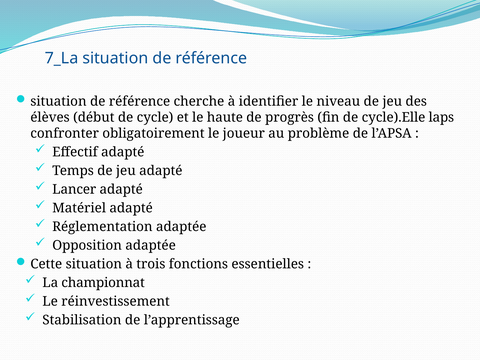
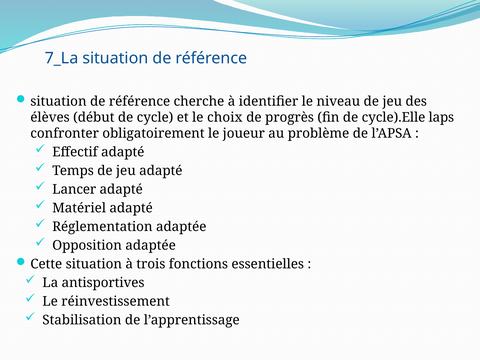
haute: haute -> choix
championnat: championnat -> antisportives
